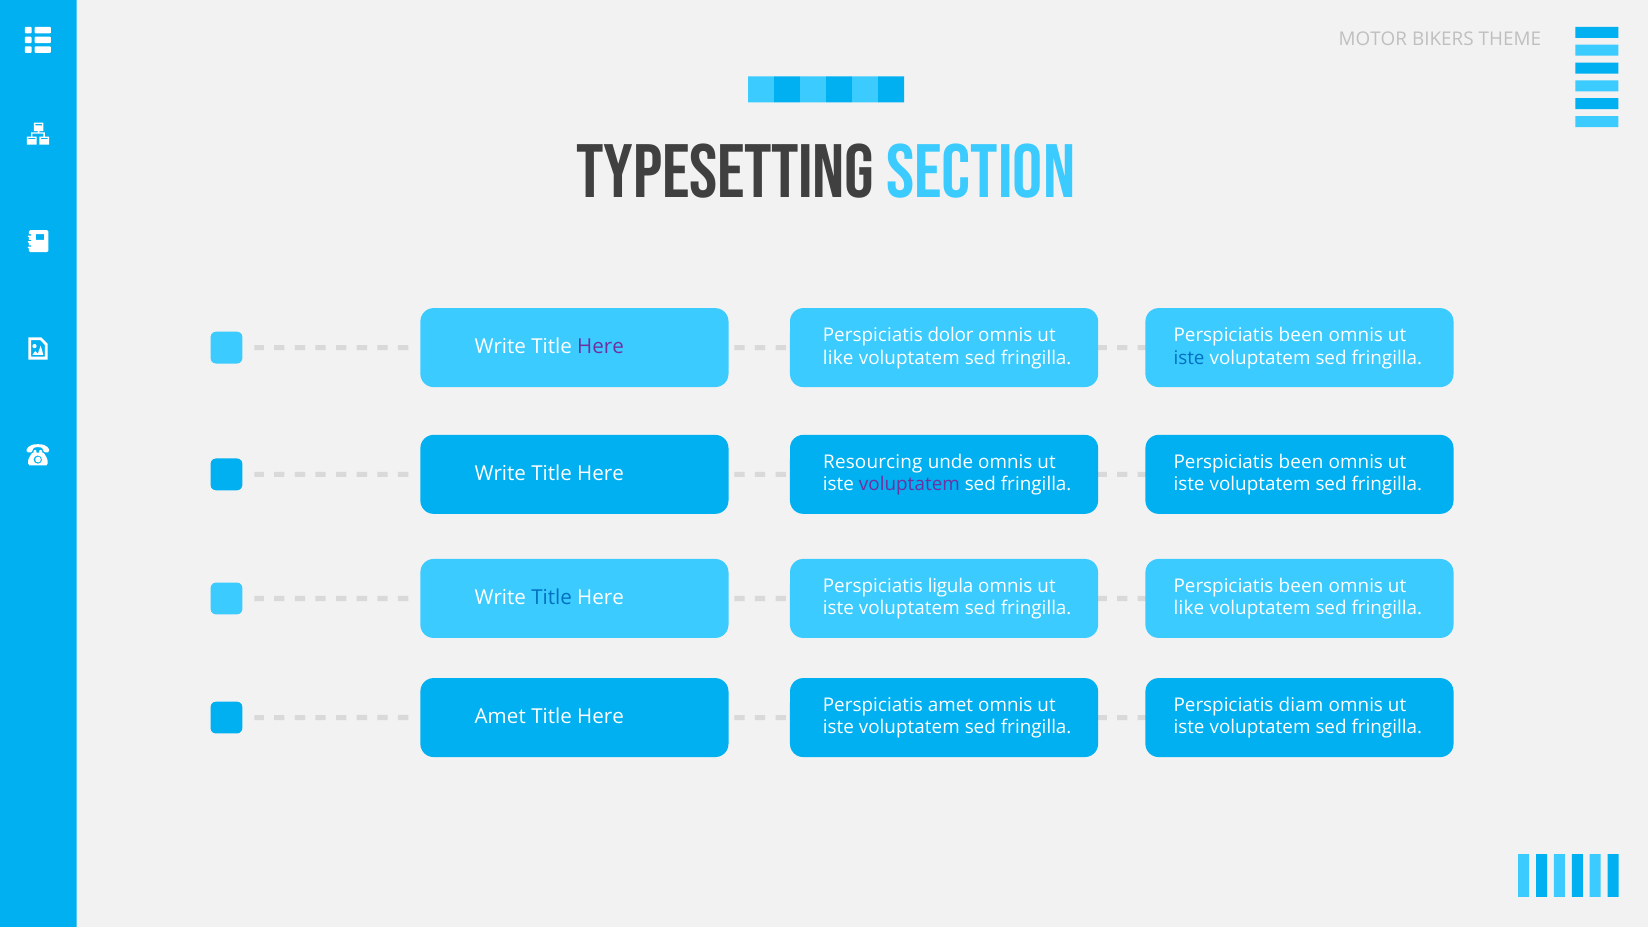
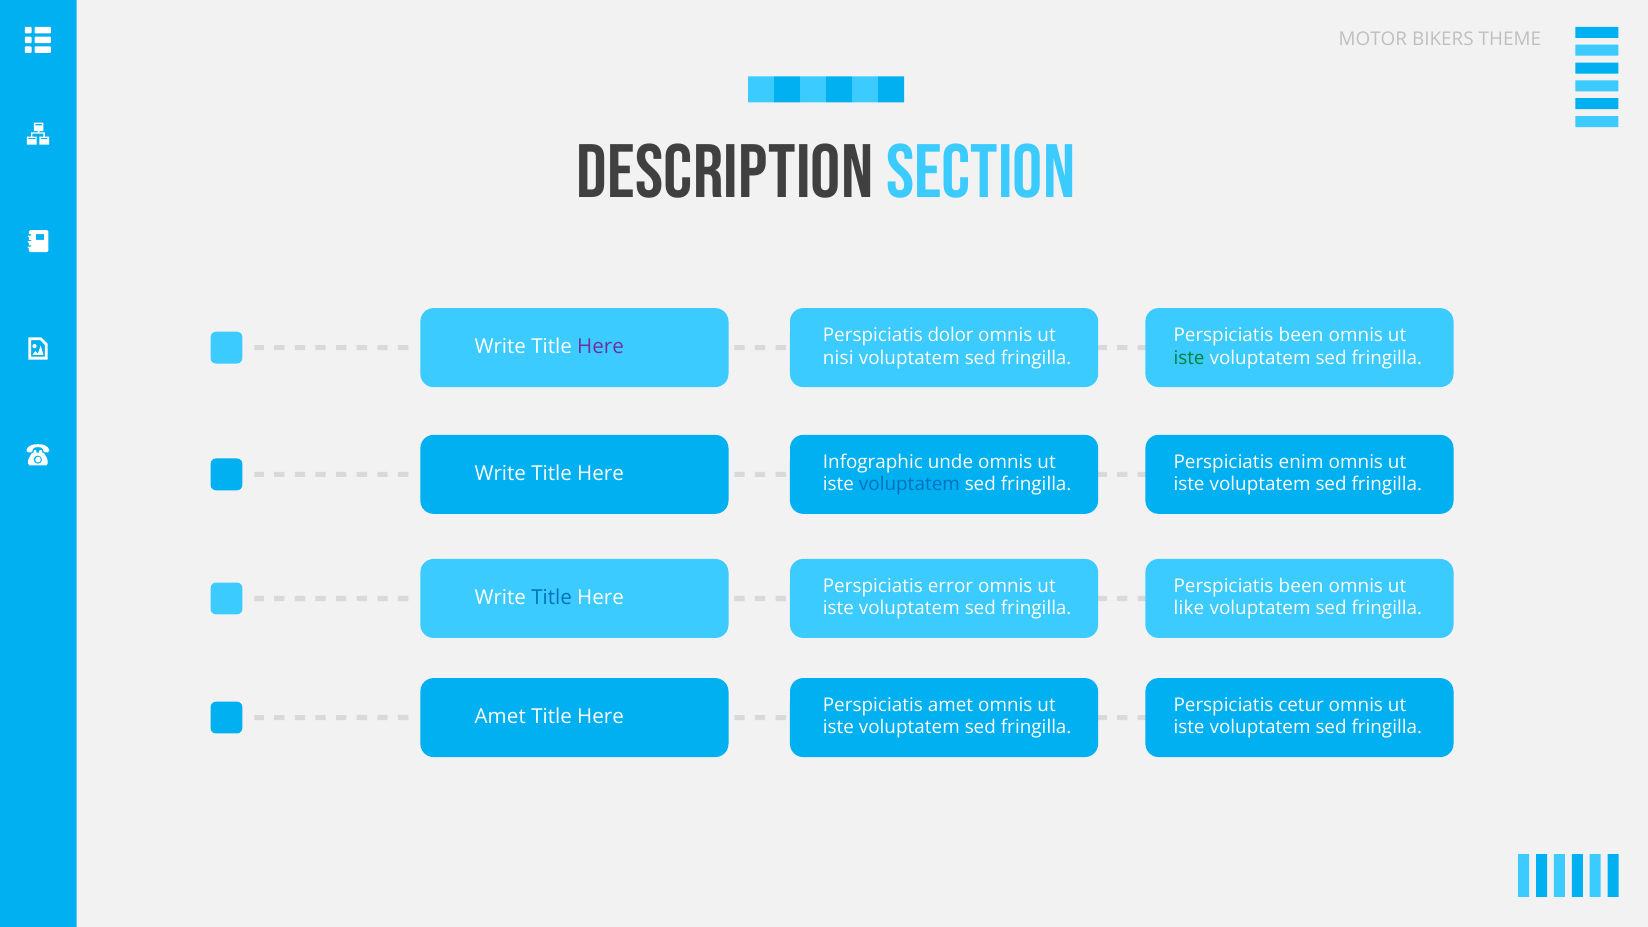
Typesetting: Typesetting -> Description
like at (838, 358): like -> nisi
iste at (1189, 358) colour: blue -> green
Resourcing: Resourcing -> Infographic
been at (1301, 462): been -> enim
voluptatem at (909, 485) colour: purple -> blue
ligula: ligula -> error
diam: diam -> cetur
